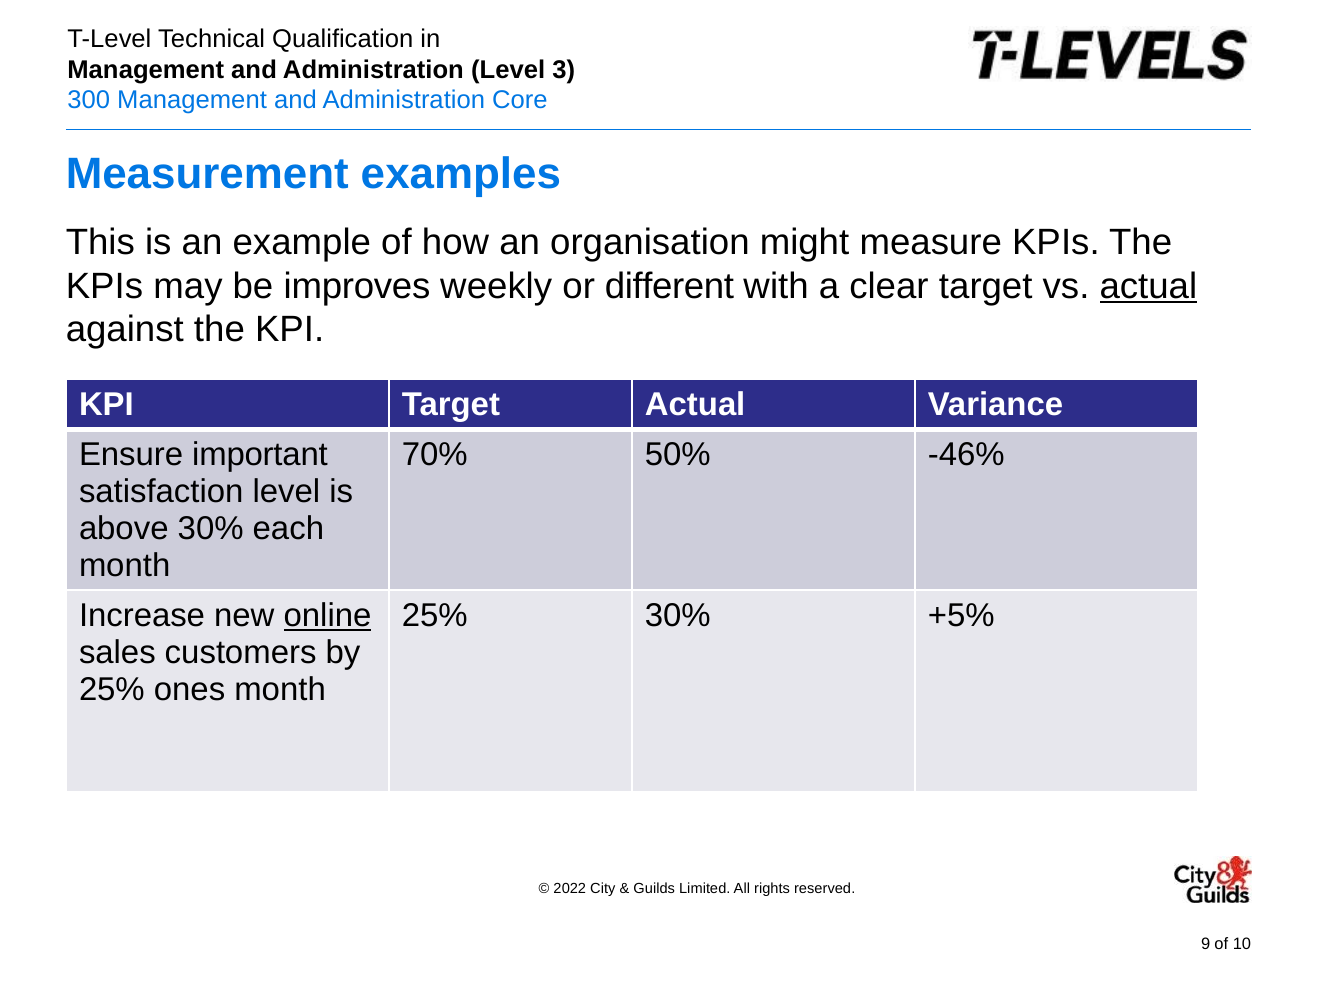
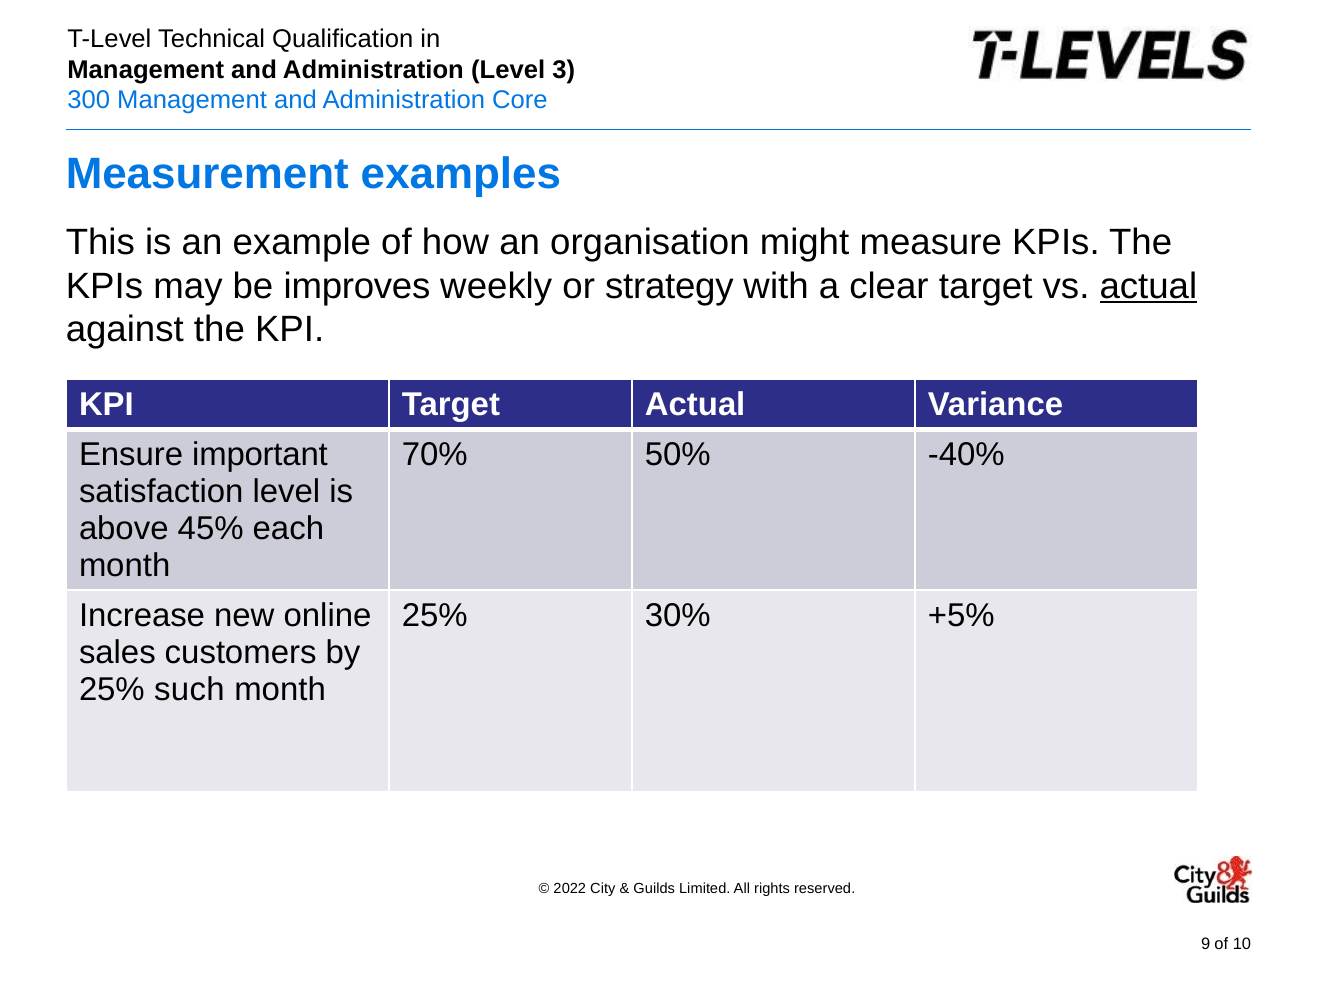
different: different -> strategy
-46%: -46% -> -40%
above 30%: 30% -> 45%
online underline: present -> none
ones: ones -> such
